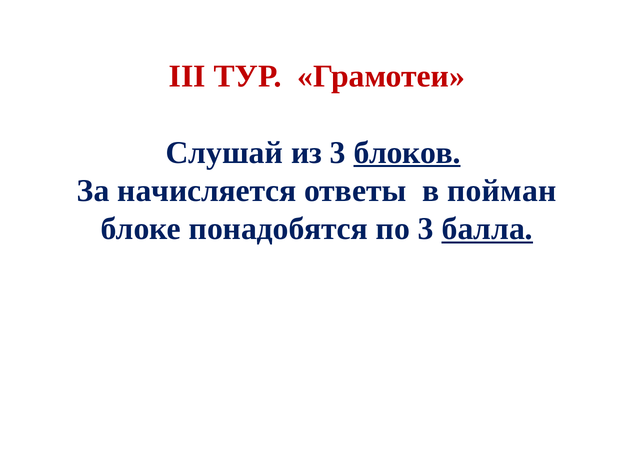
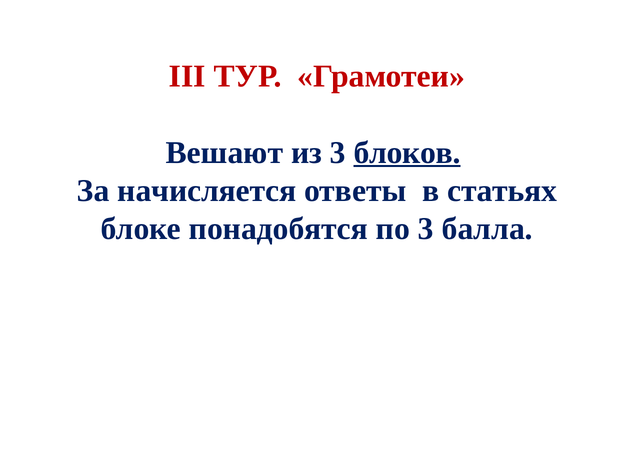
Слушай: Слушай -> Вешают
пойман: пойман -> статьях
балла underline: present -> none
